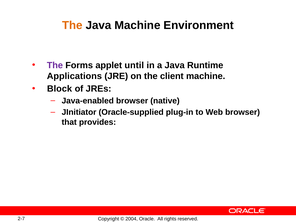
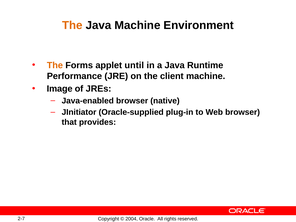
The at (55, 65) colour: purple -> orange
Applications: Applications -> Performance
Block: Block -> Image
